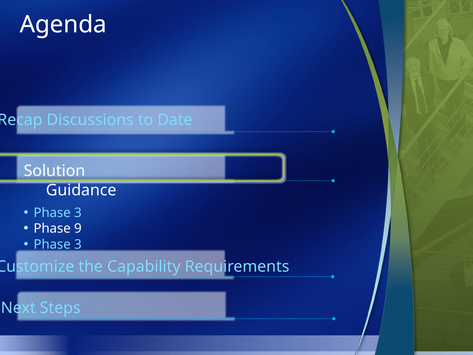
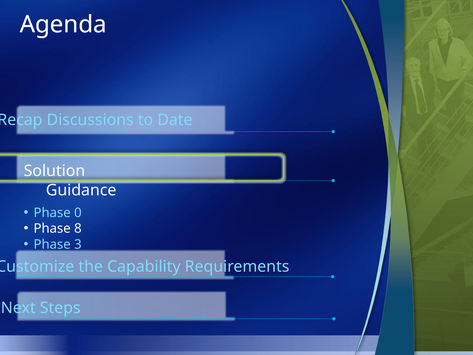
3 at (78, 213): 3 -> 0
9: 9 -> 8
